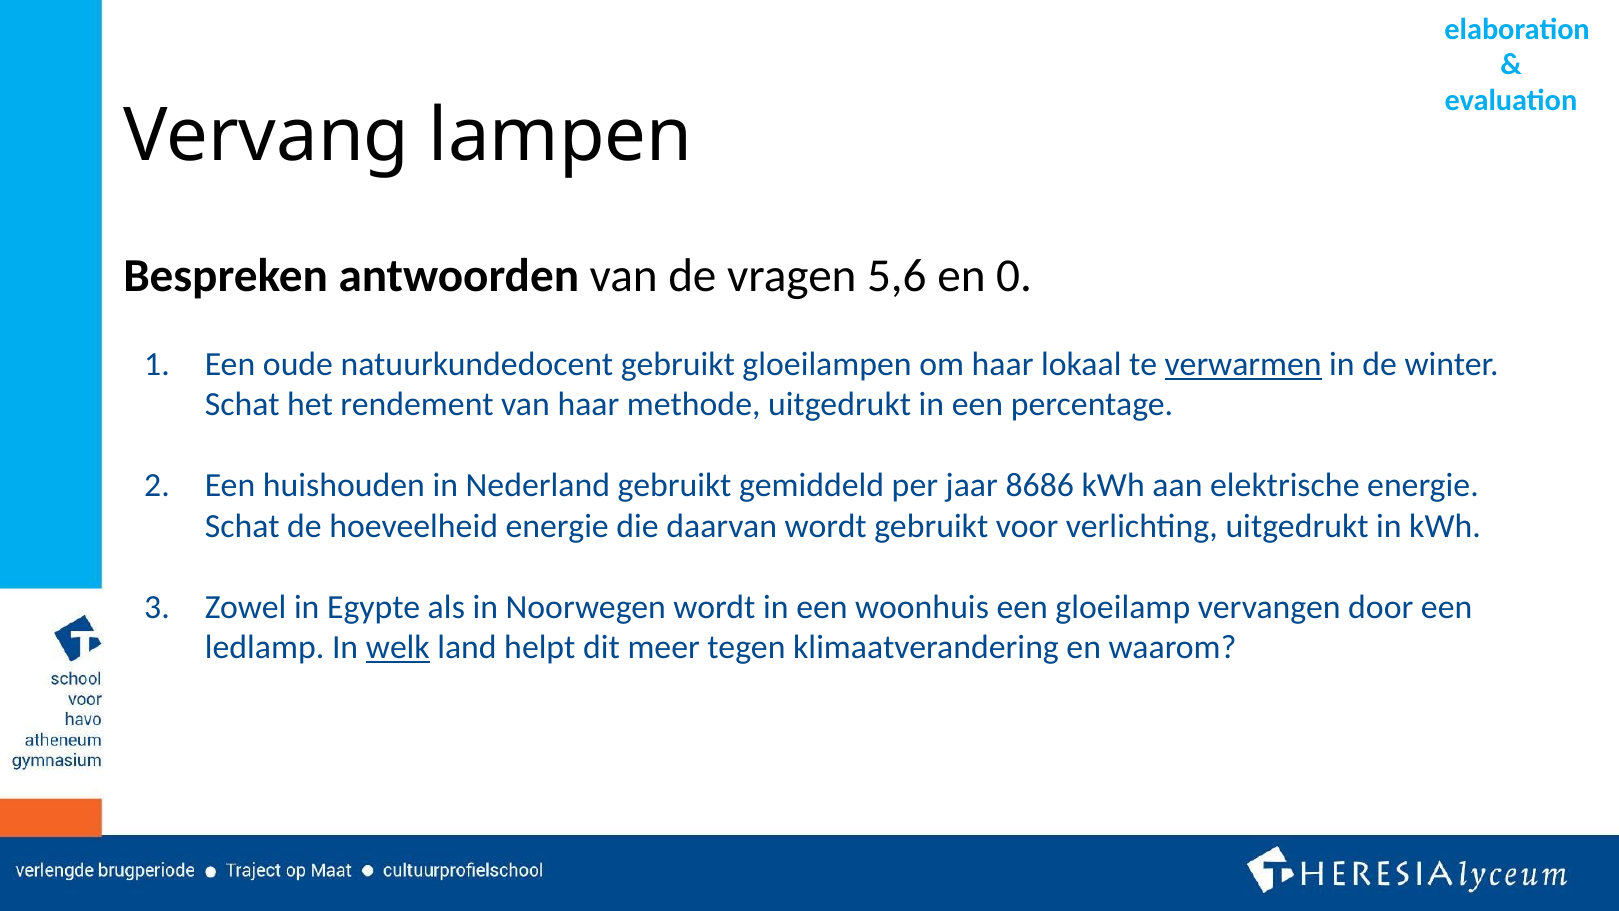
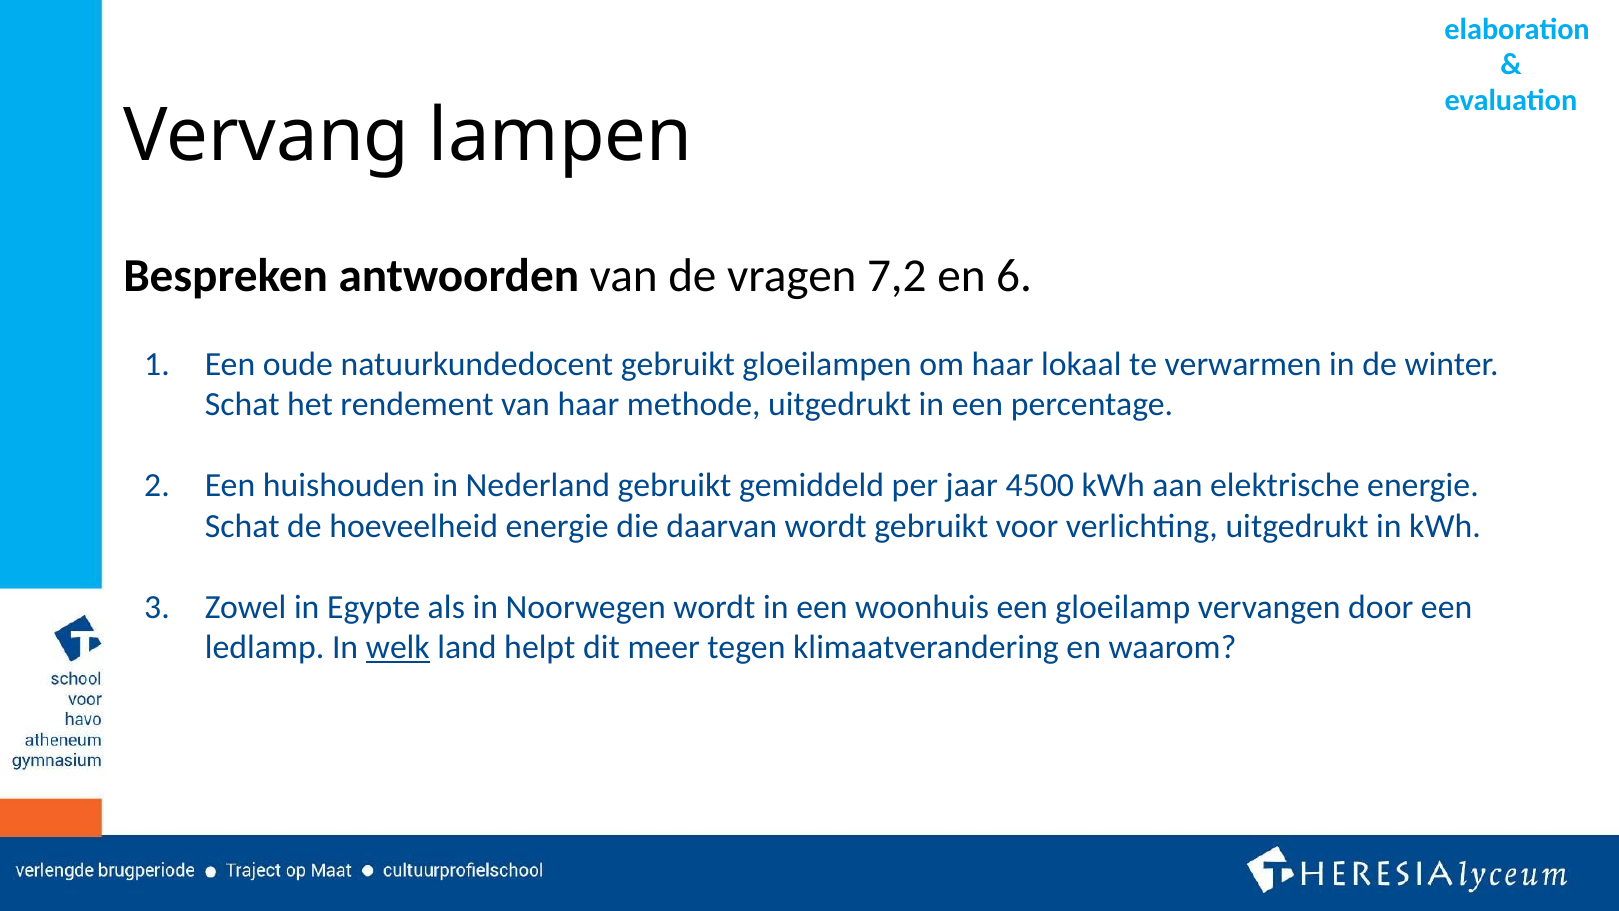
5,6: 5,6 -> 7,2
0: 0 -> 6
verwarmen underline: present -> none
8686: 8686 -> 4500
